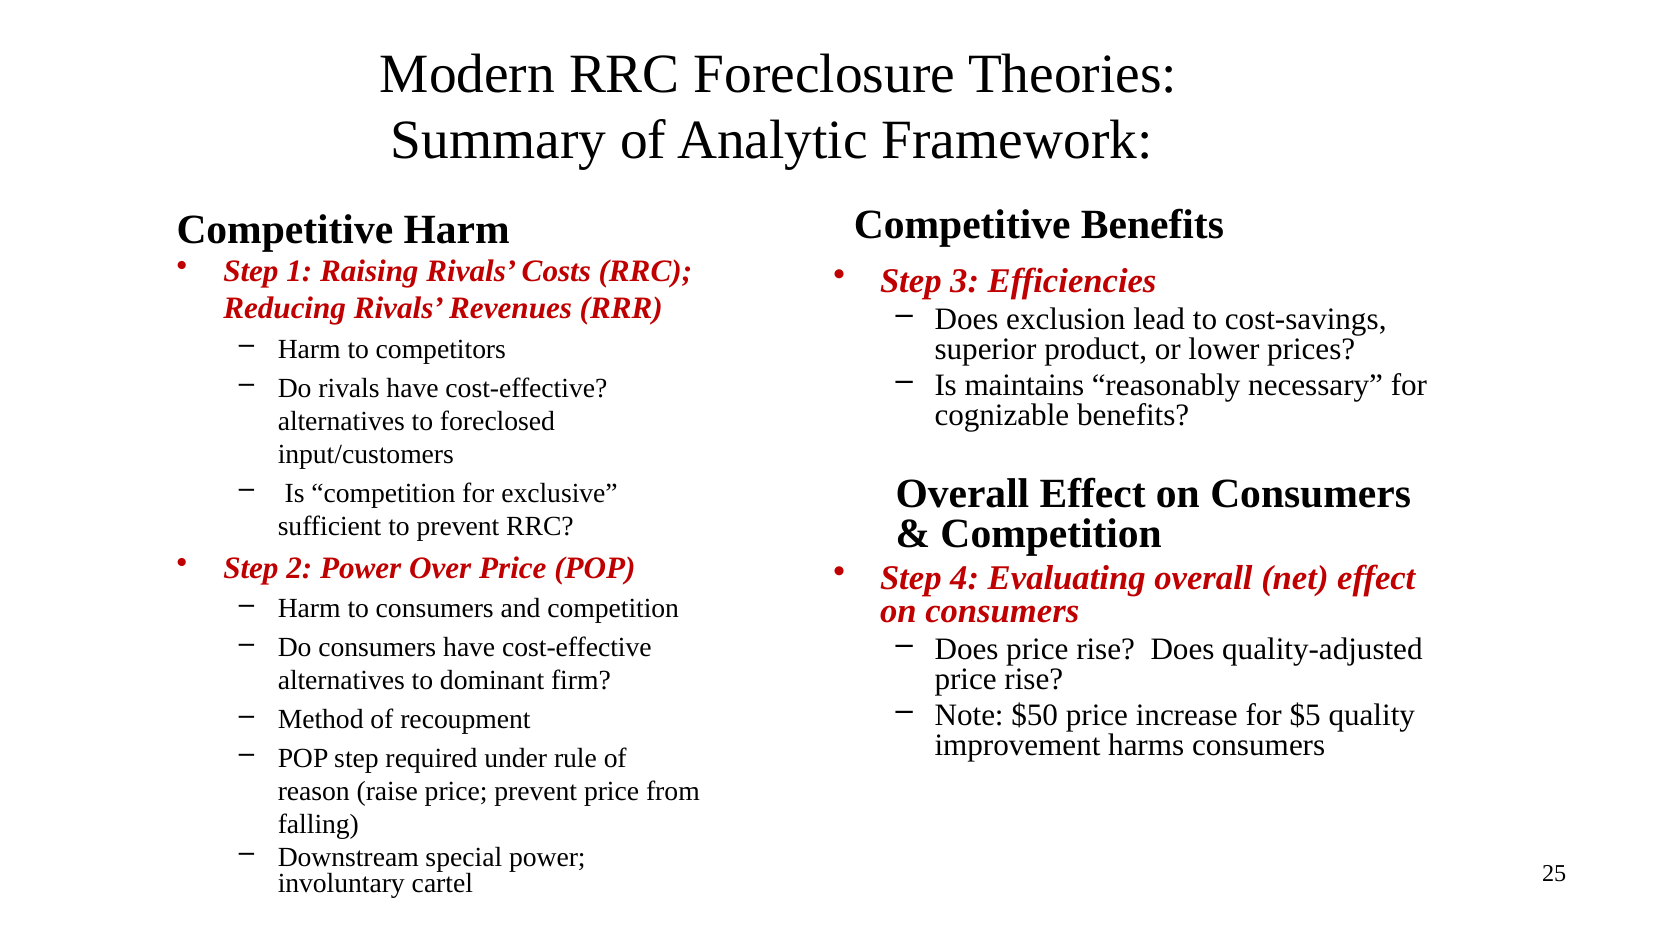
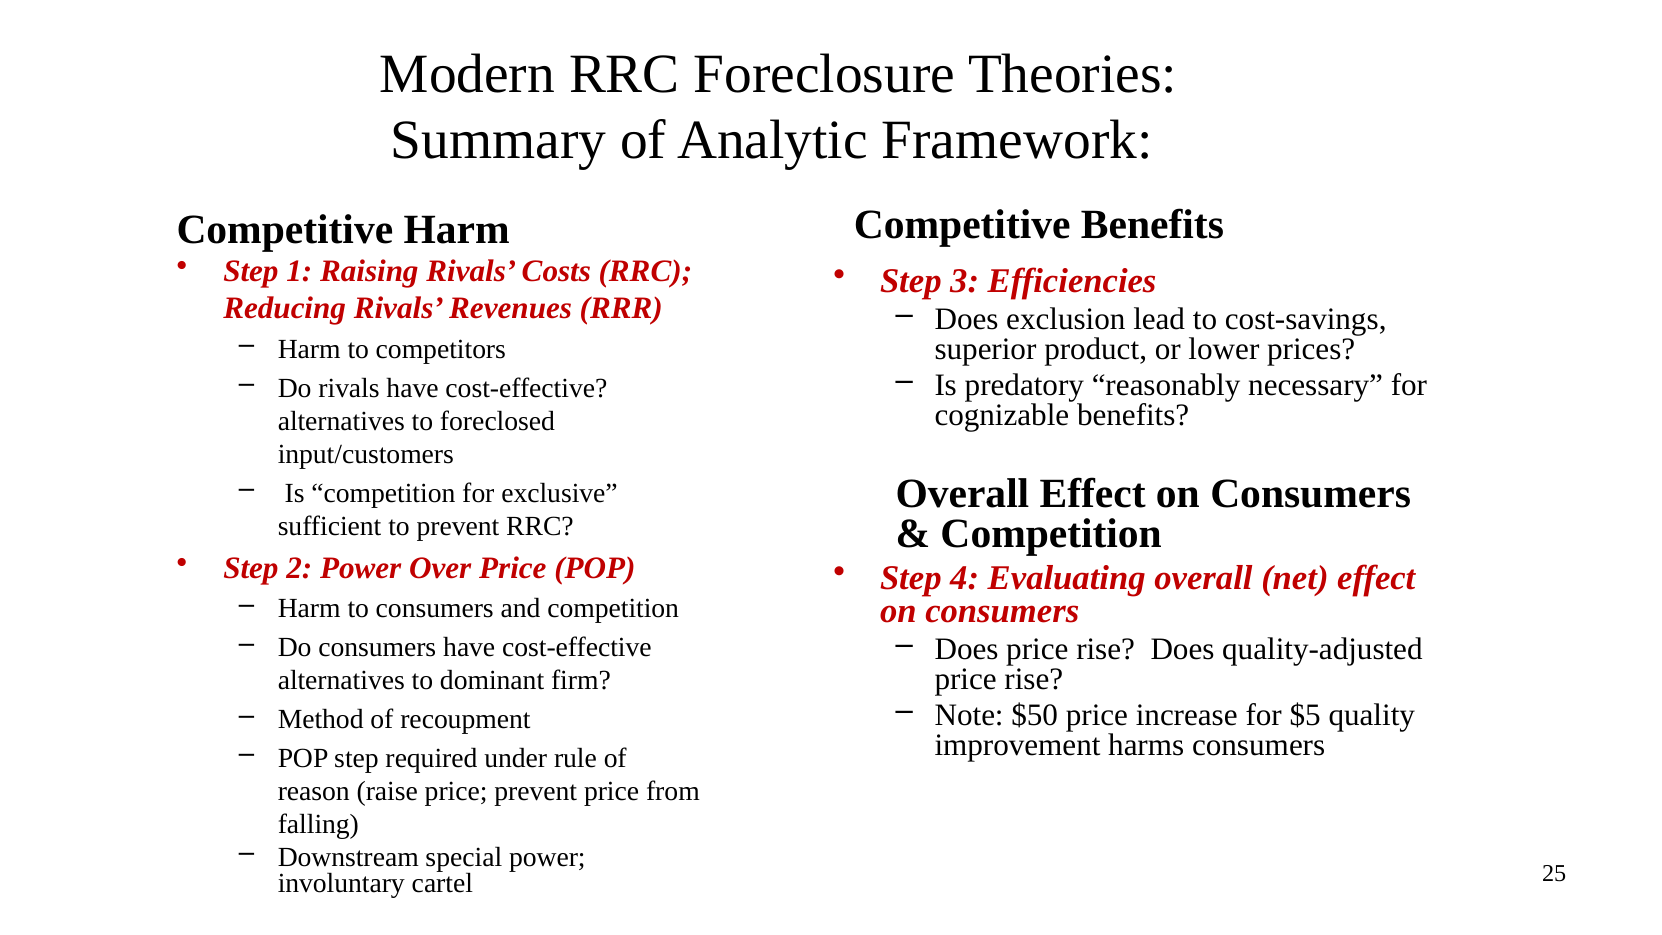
maintains: maintains -> predatory
